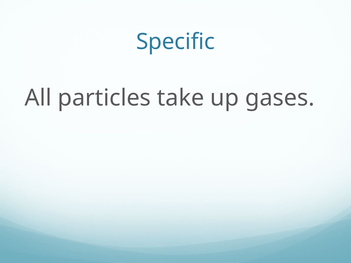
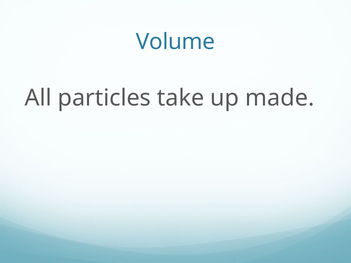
Specific: Specific -> Volume
gases: gases -> made
